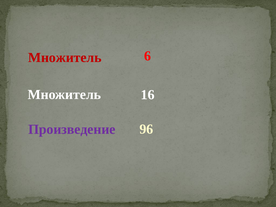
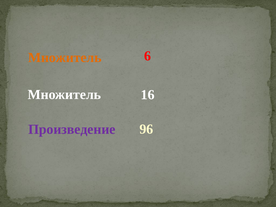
Множитель at (65, 58) colour: red -> orange
